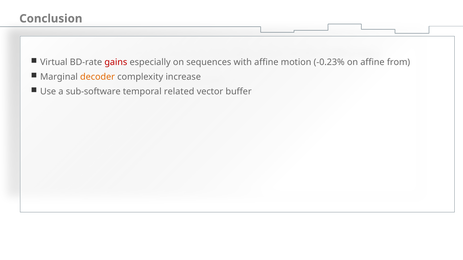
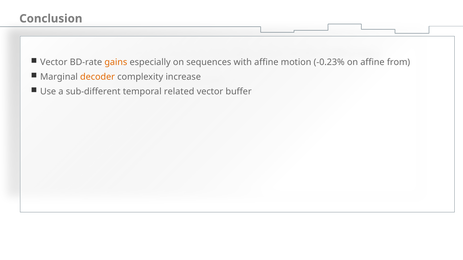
Virtual at (54, 62): Virtual -> Vector
gains colour: red -> orange
sub-software: sub-software -> sub-different
